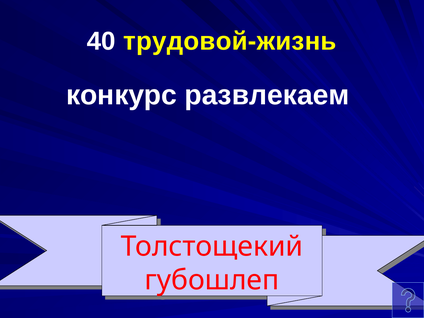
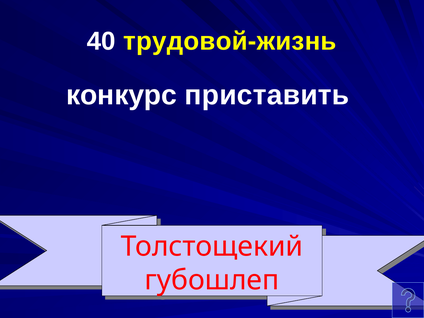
развлекаем: развлекаем -> приставить
